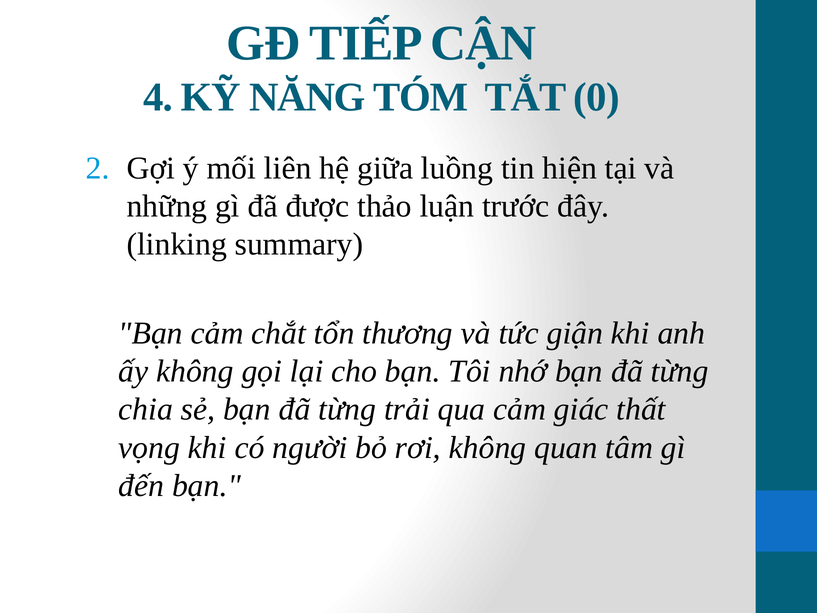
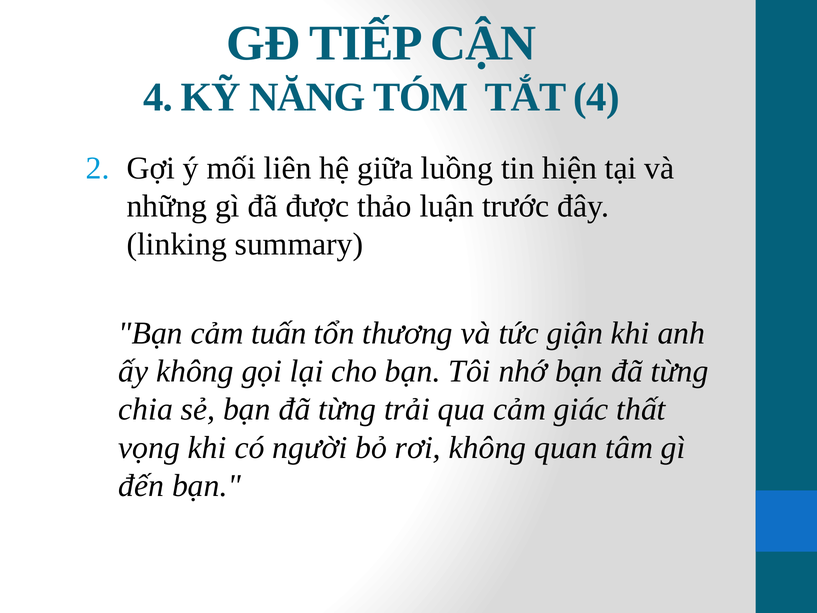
TẮT 0: 0 -> 4
chắt: chắt -> tuấn
